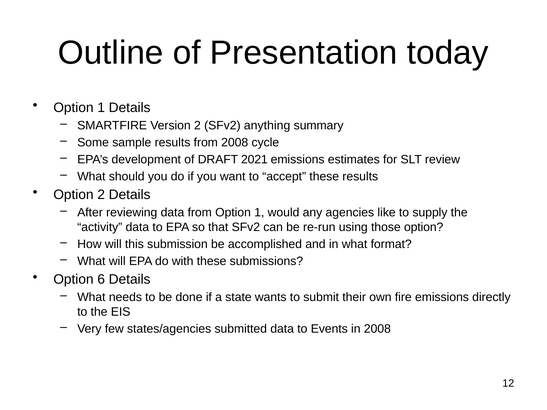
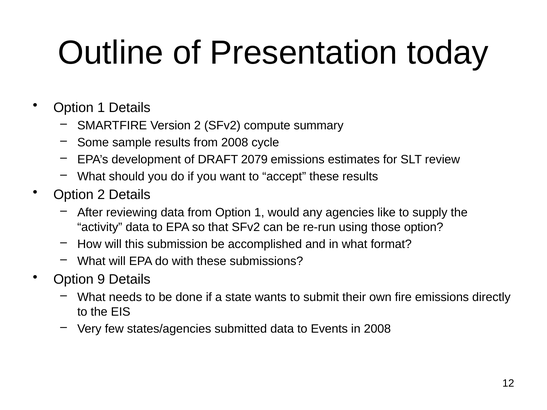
anything: anything -> compute
2021: 2021 -> 2079
6: 6 -> 9
